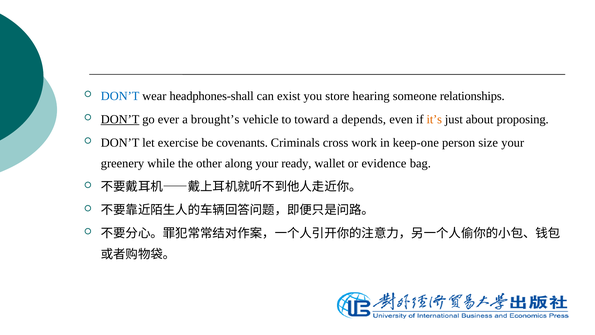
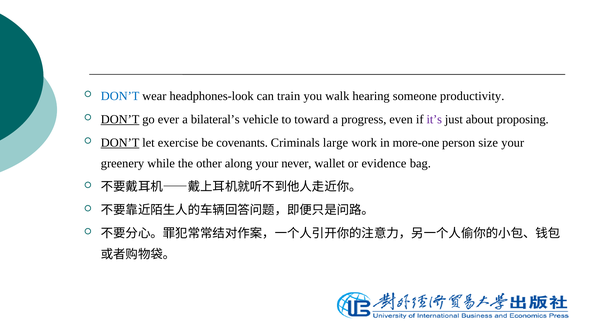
headphones-shall: headphones-shall -> headphones-look
exist: exist -> train
store: store -> walk
relationships: relationships -> productivity
brought’s: brought’s -> bilateral’s
depends: depends -> progress
it’s colour: orange -> purple
DON’T at (120, 143) underline: none -> present
cross: cross -> large
keep-one: keep-one -> more-one
ready: ready -> never
